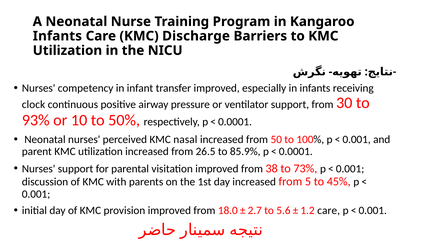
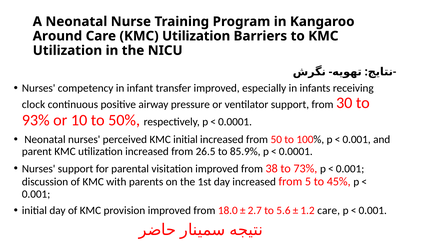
Infants at (57, 36): Infants -> Around
Care KMC Discharge: Discharge -> Utilization
KMC nasal: nasal -> initial
